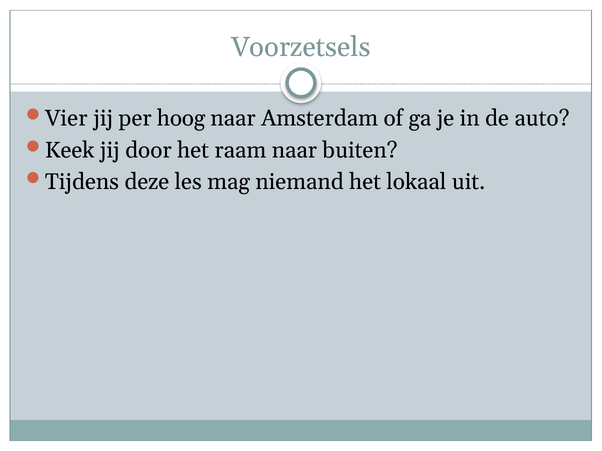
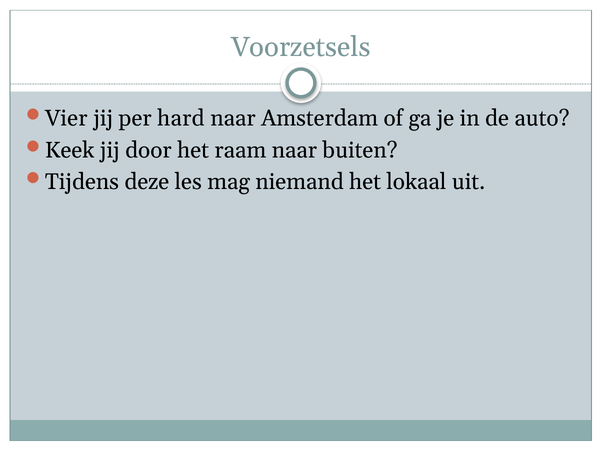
hoog: hoog -> hard
